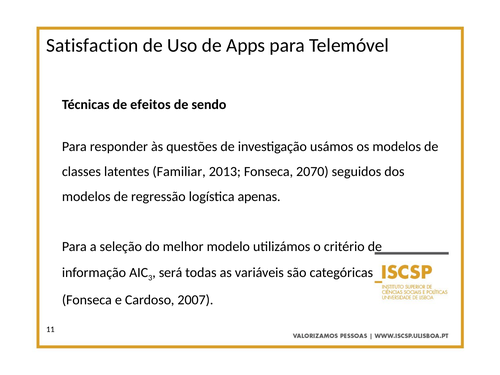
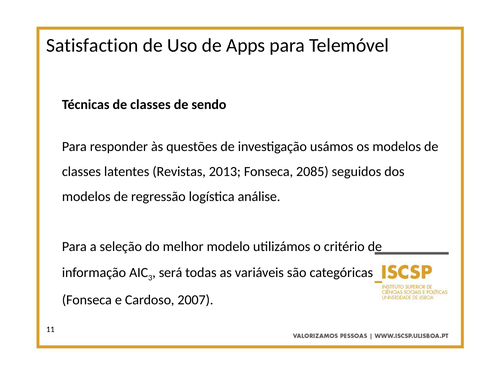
Técnicas de efeitos: efeitos -> classes
Familiar: Familiar -> Revistas
2070: 2070 -> 2085
apenas: apenas -> análise
